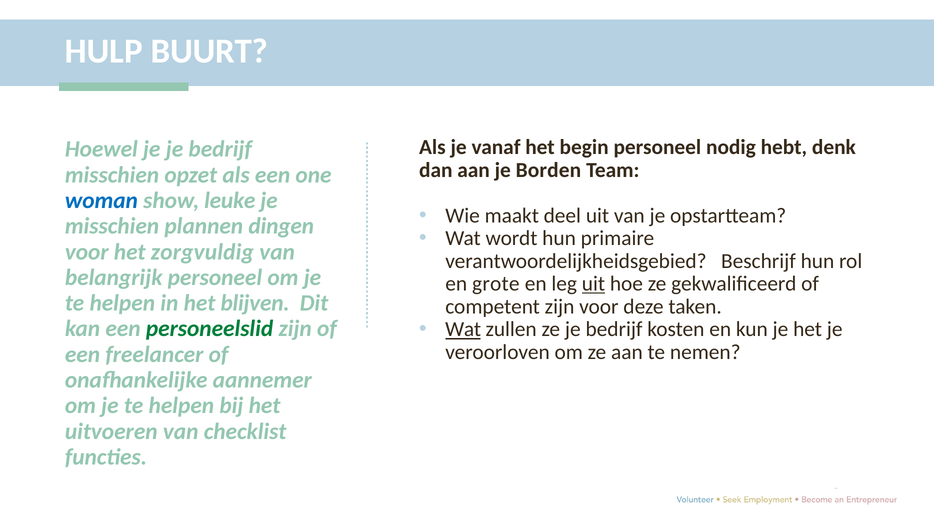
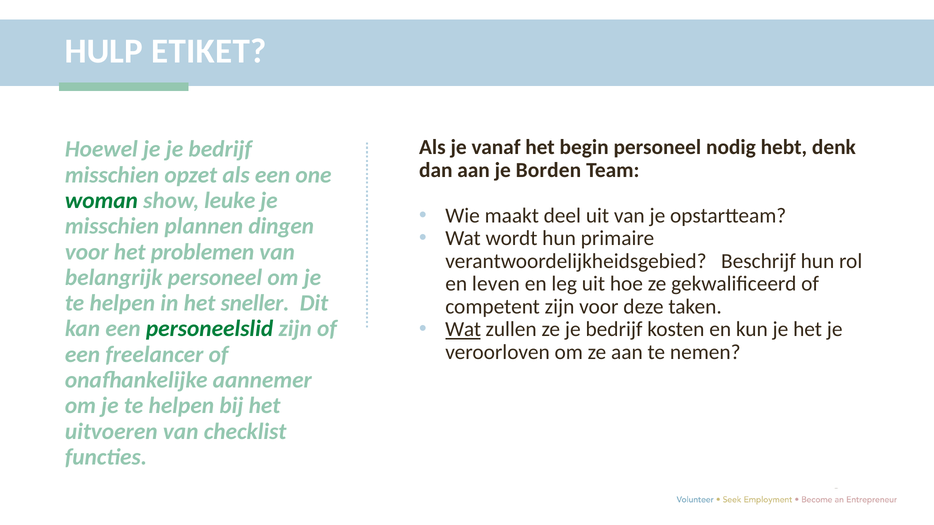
BUURT: BUURT -> ETIKET
woman colour: blue -> green
zorgvuldig: zorgvuldig -> problemen
grote: grote -> leven
uit at (593, 284) underline: present -> none
blijven: blijven -> sneller
